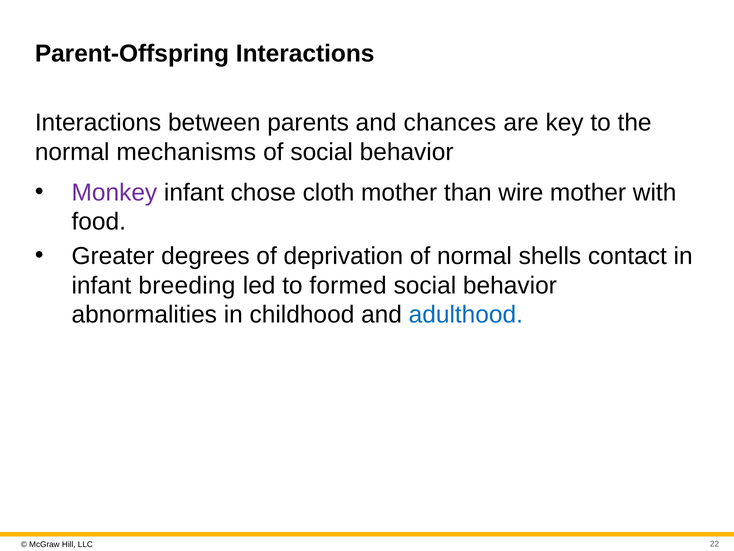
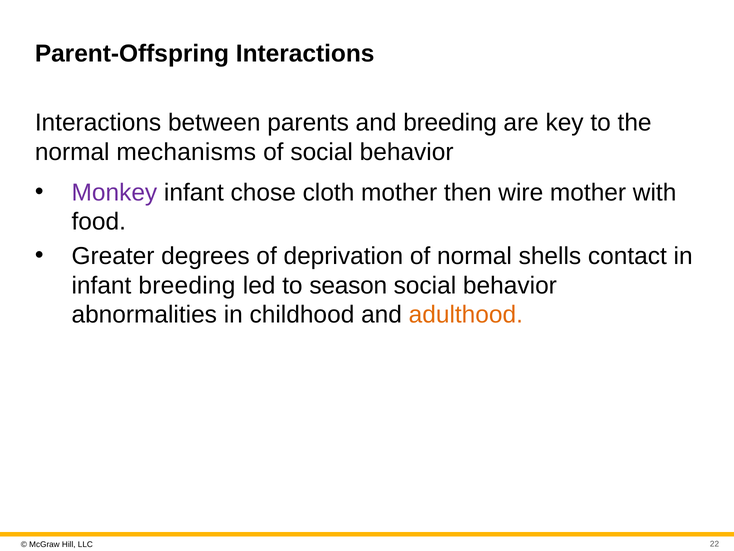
and chances: chances -> breeding
than: than -> then
formed: formed -> season
adulthood colour: blue -> orange
